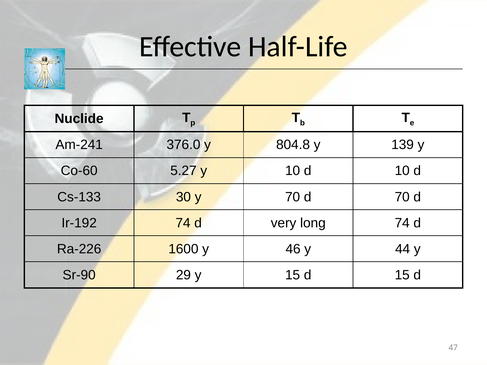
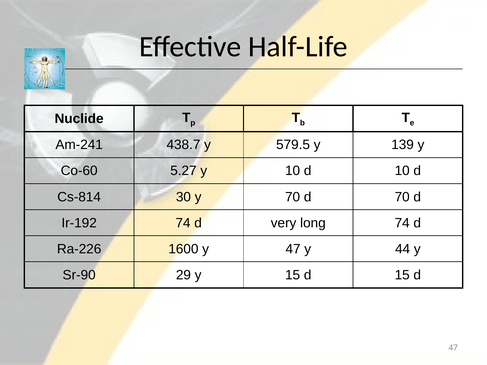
376.0: 376.0 -> 438.7
804.8: 804.8 -> 579.5
Cs-133: Cs-133 -> Cs-814
y 46: 46 -> 47
